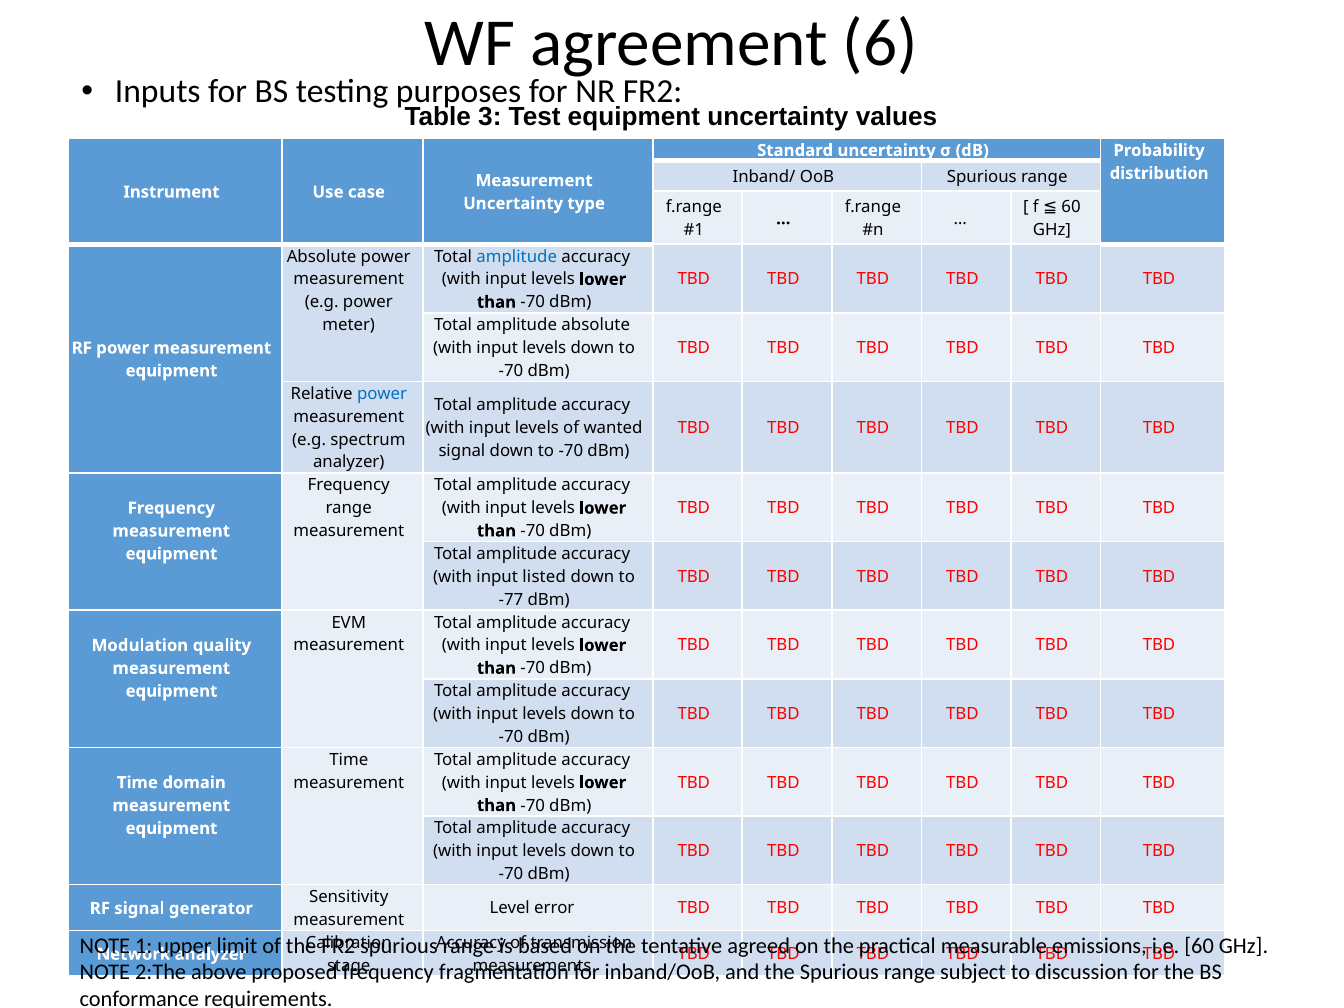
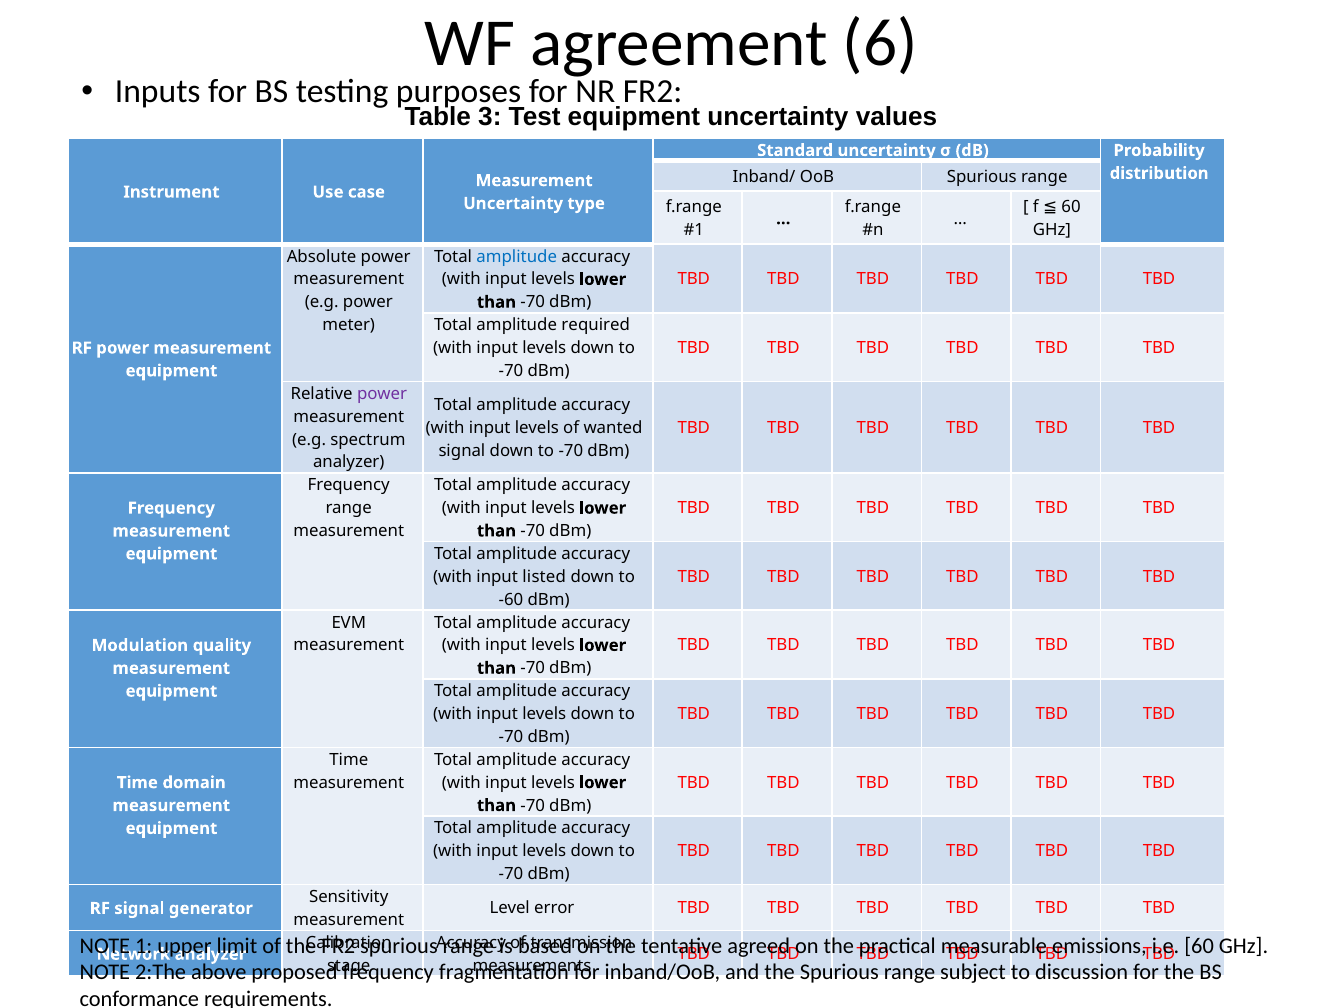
amplitude absolute: absolute -> required
power at (382, 394) colour: blue -> purple
‑77: ‑77 -> ‑60
